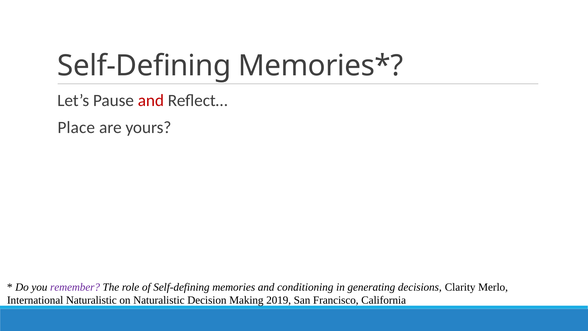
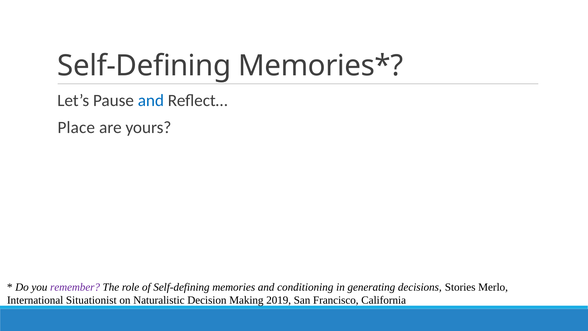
and at (151, 100) colour: red -> blue
Clarity: Clarity -> Stories
International Naturalistic: Naturalistic -> Situationist
